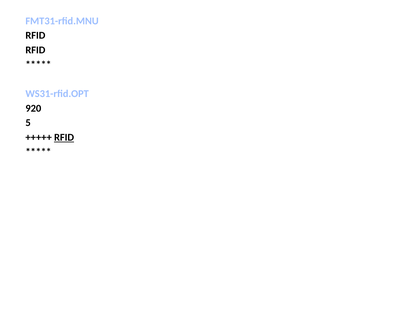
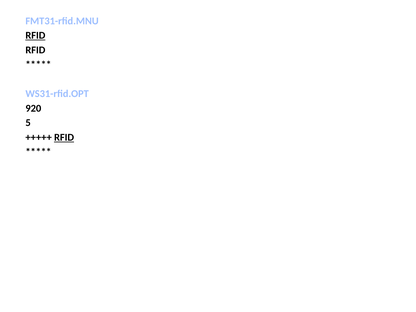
RFID at (35, 35) underline: none -> present
